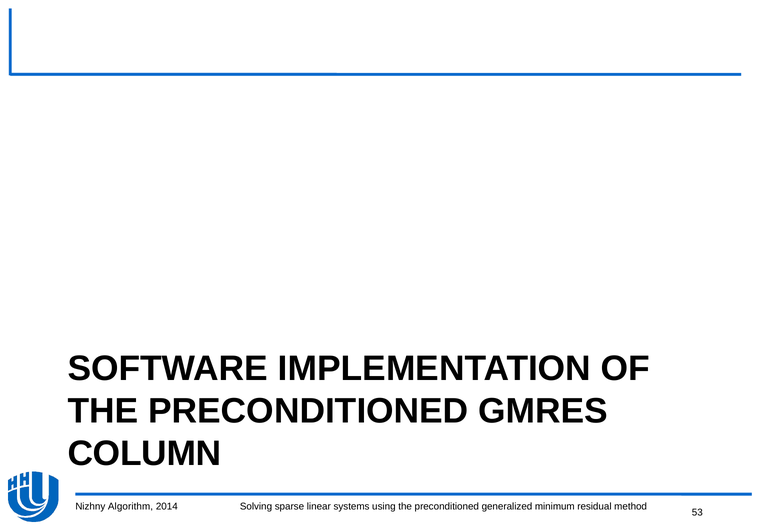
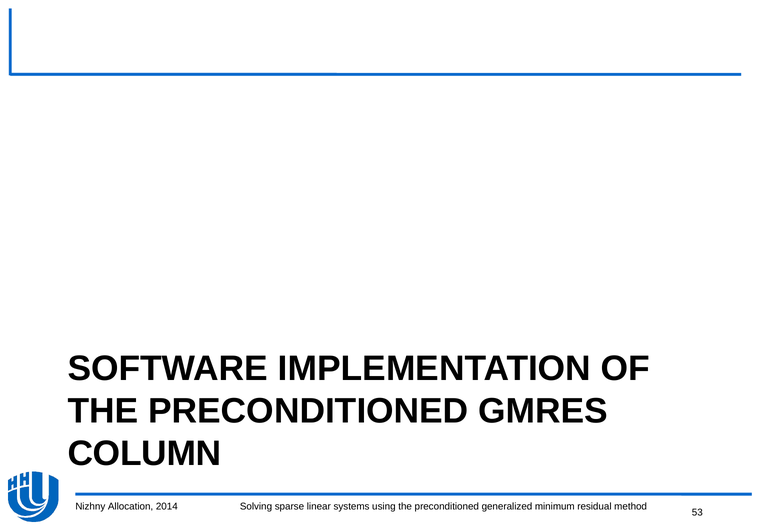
Algorithm: Algorithm -> Allocation
